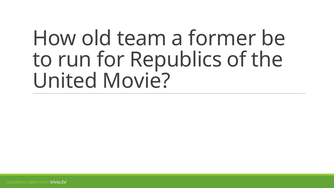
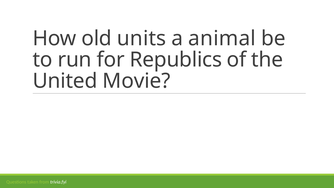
team: team -> units
former: former -> animal
